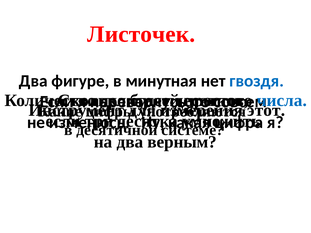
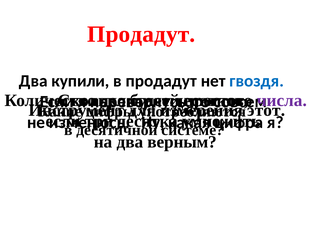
Листочек at (141, 34): Листочек -> Продадут
фигуре: фигуре -> купили
в минутная: минутная -> продадут
числа colour: blue -> purple
